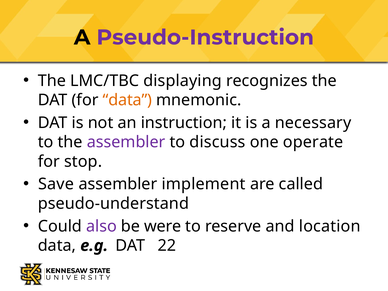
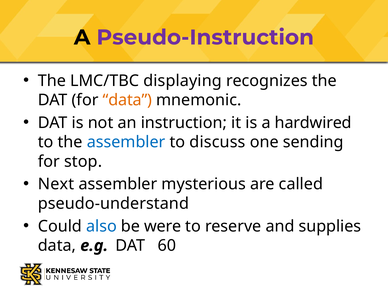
necessary: necessary -> hardwired
assembler at (126, 142) colour: purple -> blue
operate: operate -> sending
Save: Save -> Next
implement: implement -> mysterious
also colour: purple -> blue
location: location -> supplies
22: 22 -> 60
